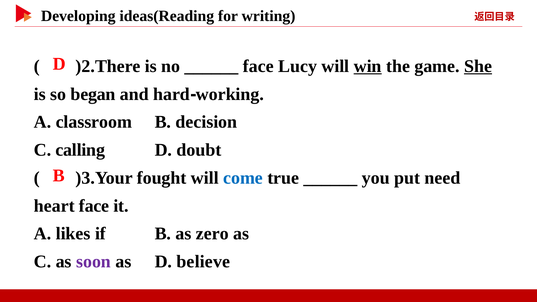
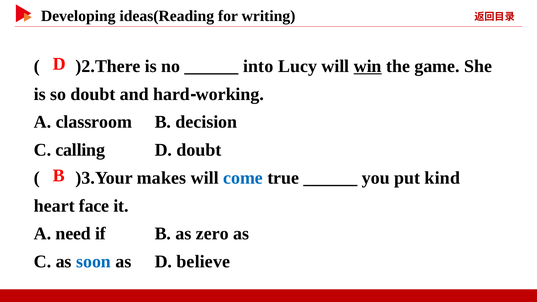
face at (258, 66): face -> into
She underline: present -> none
so began: began -> doubt
fought: fought -> makes
need: need -> kind
likes: likes -> need
soon colour: purple -> blue
